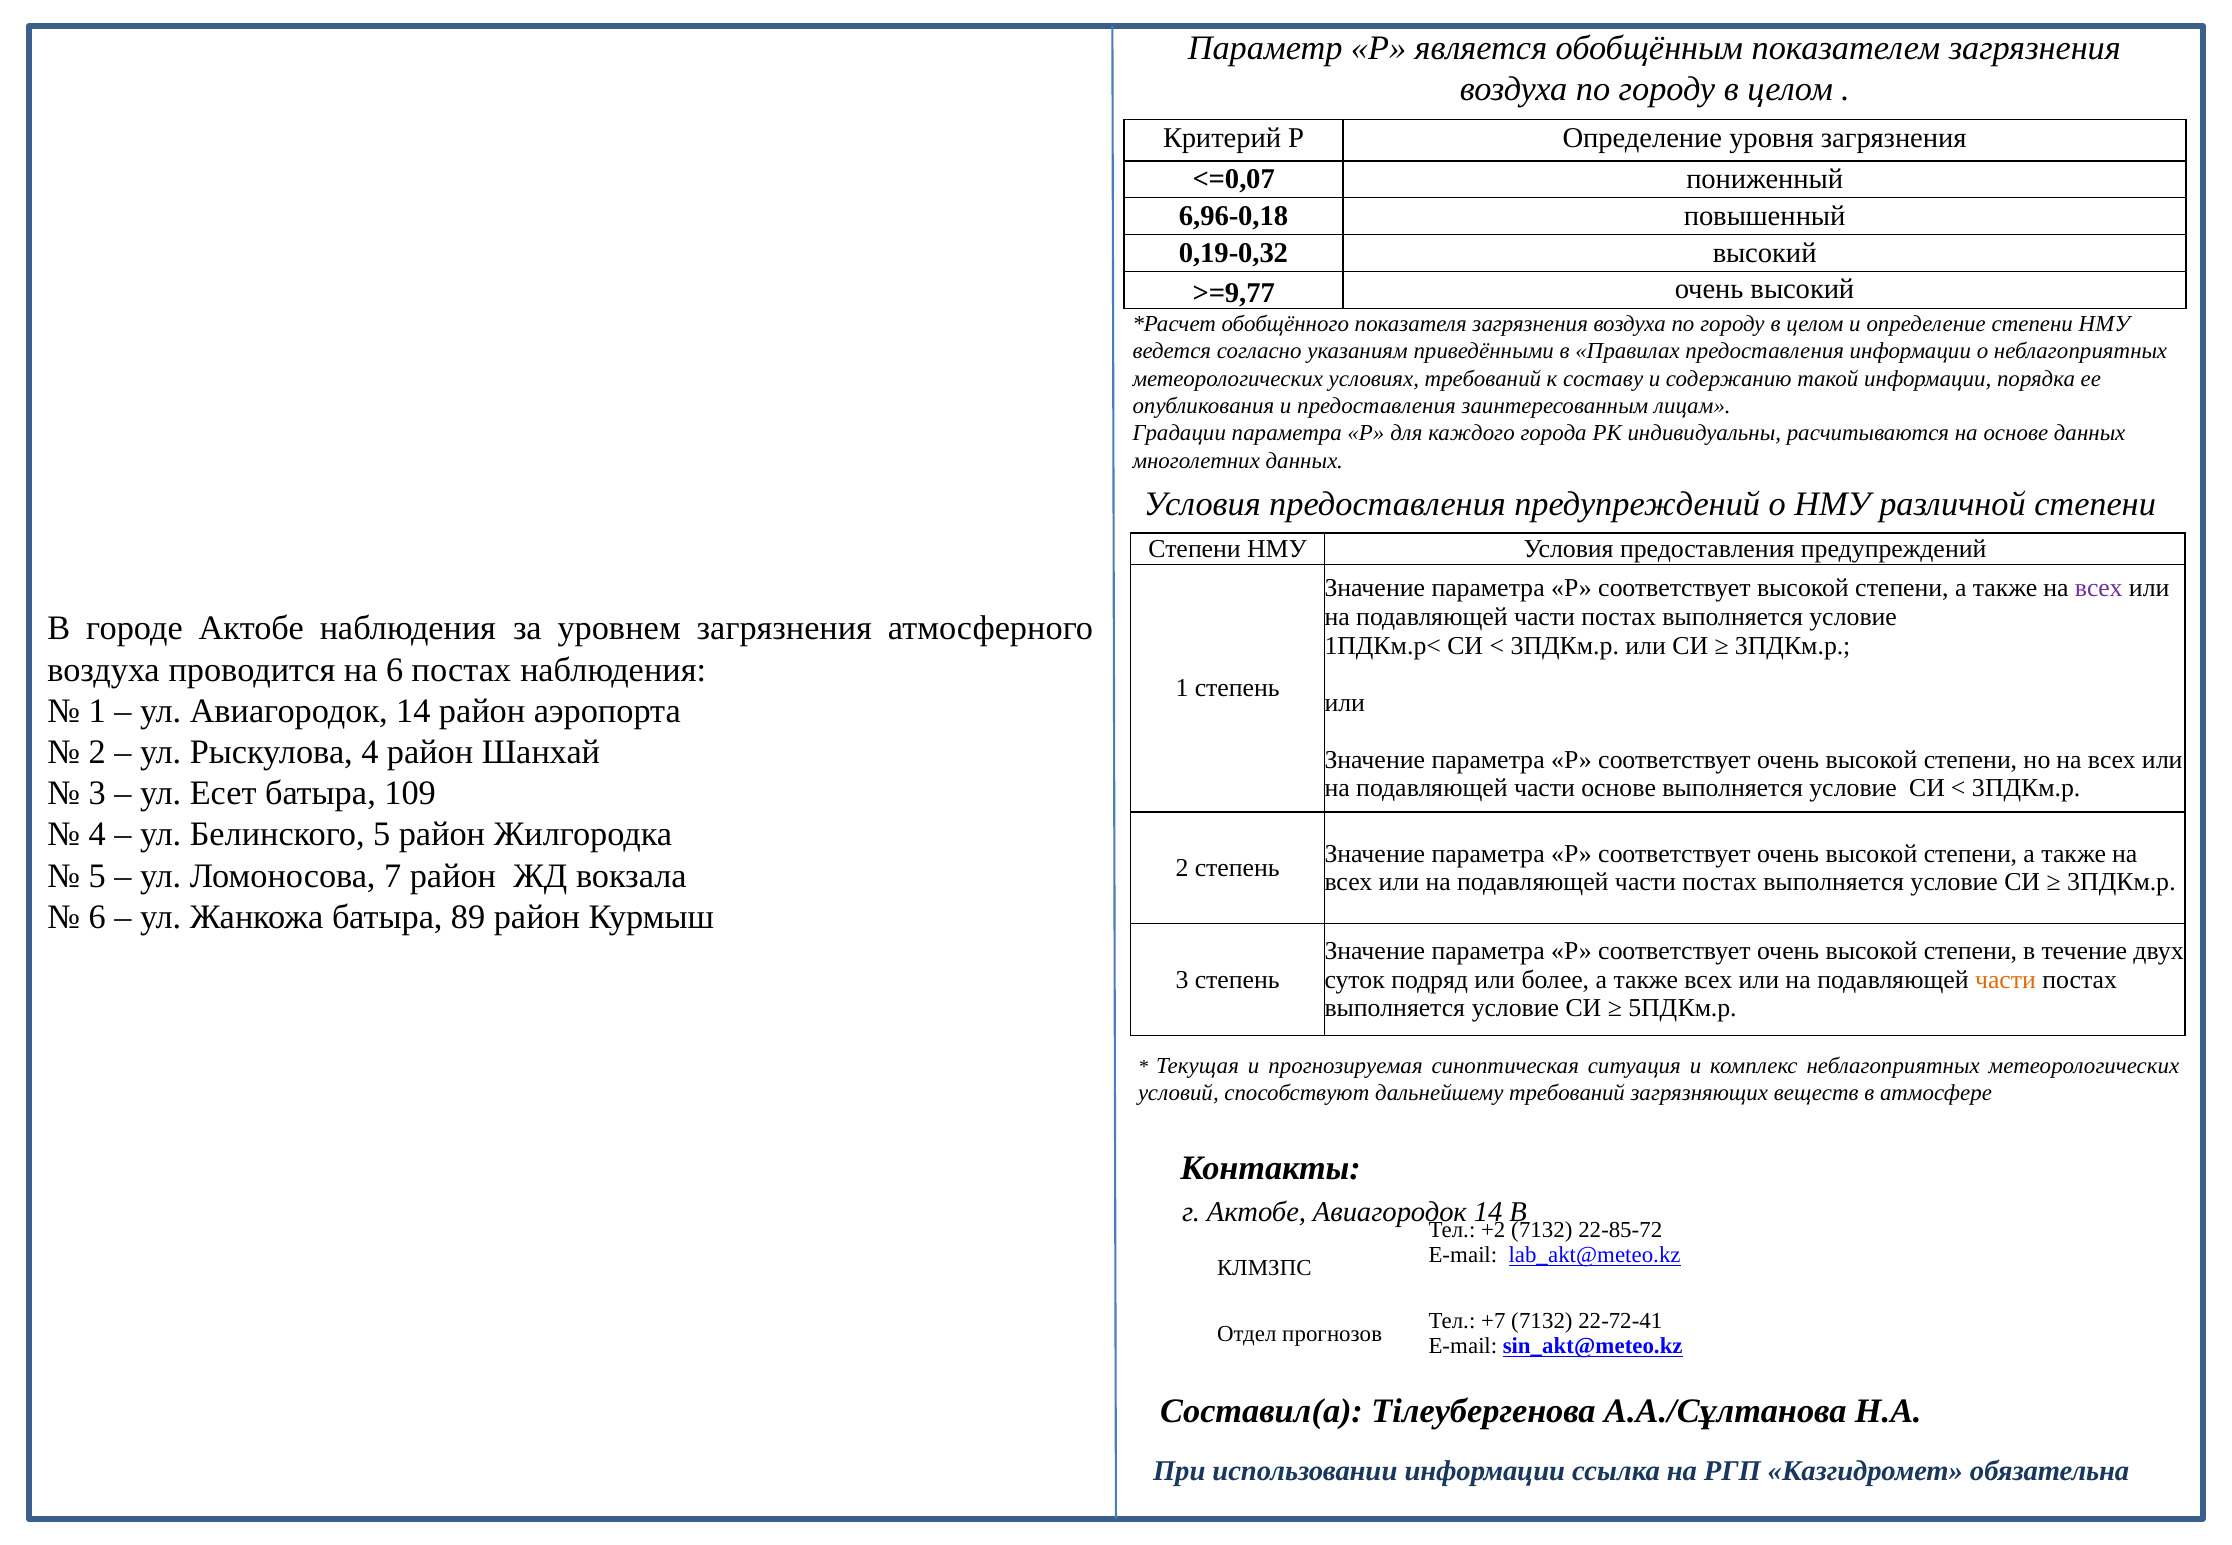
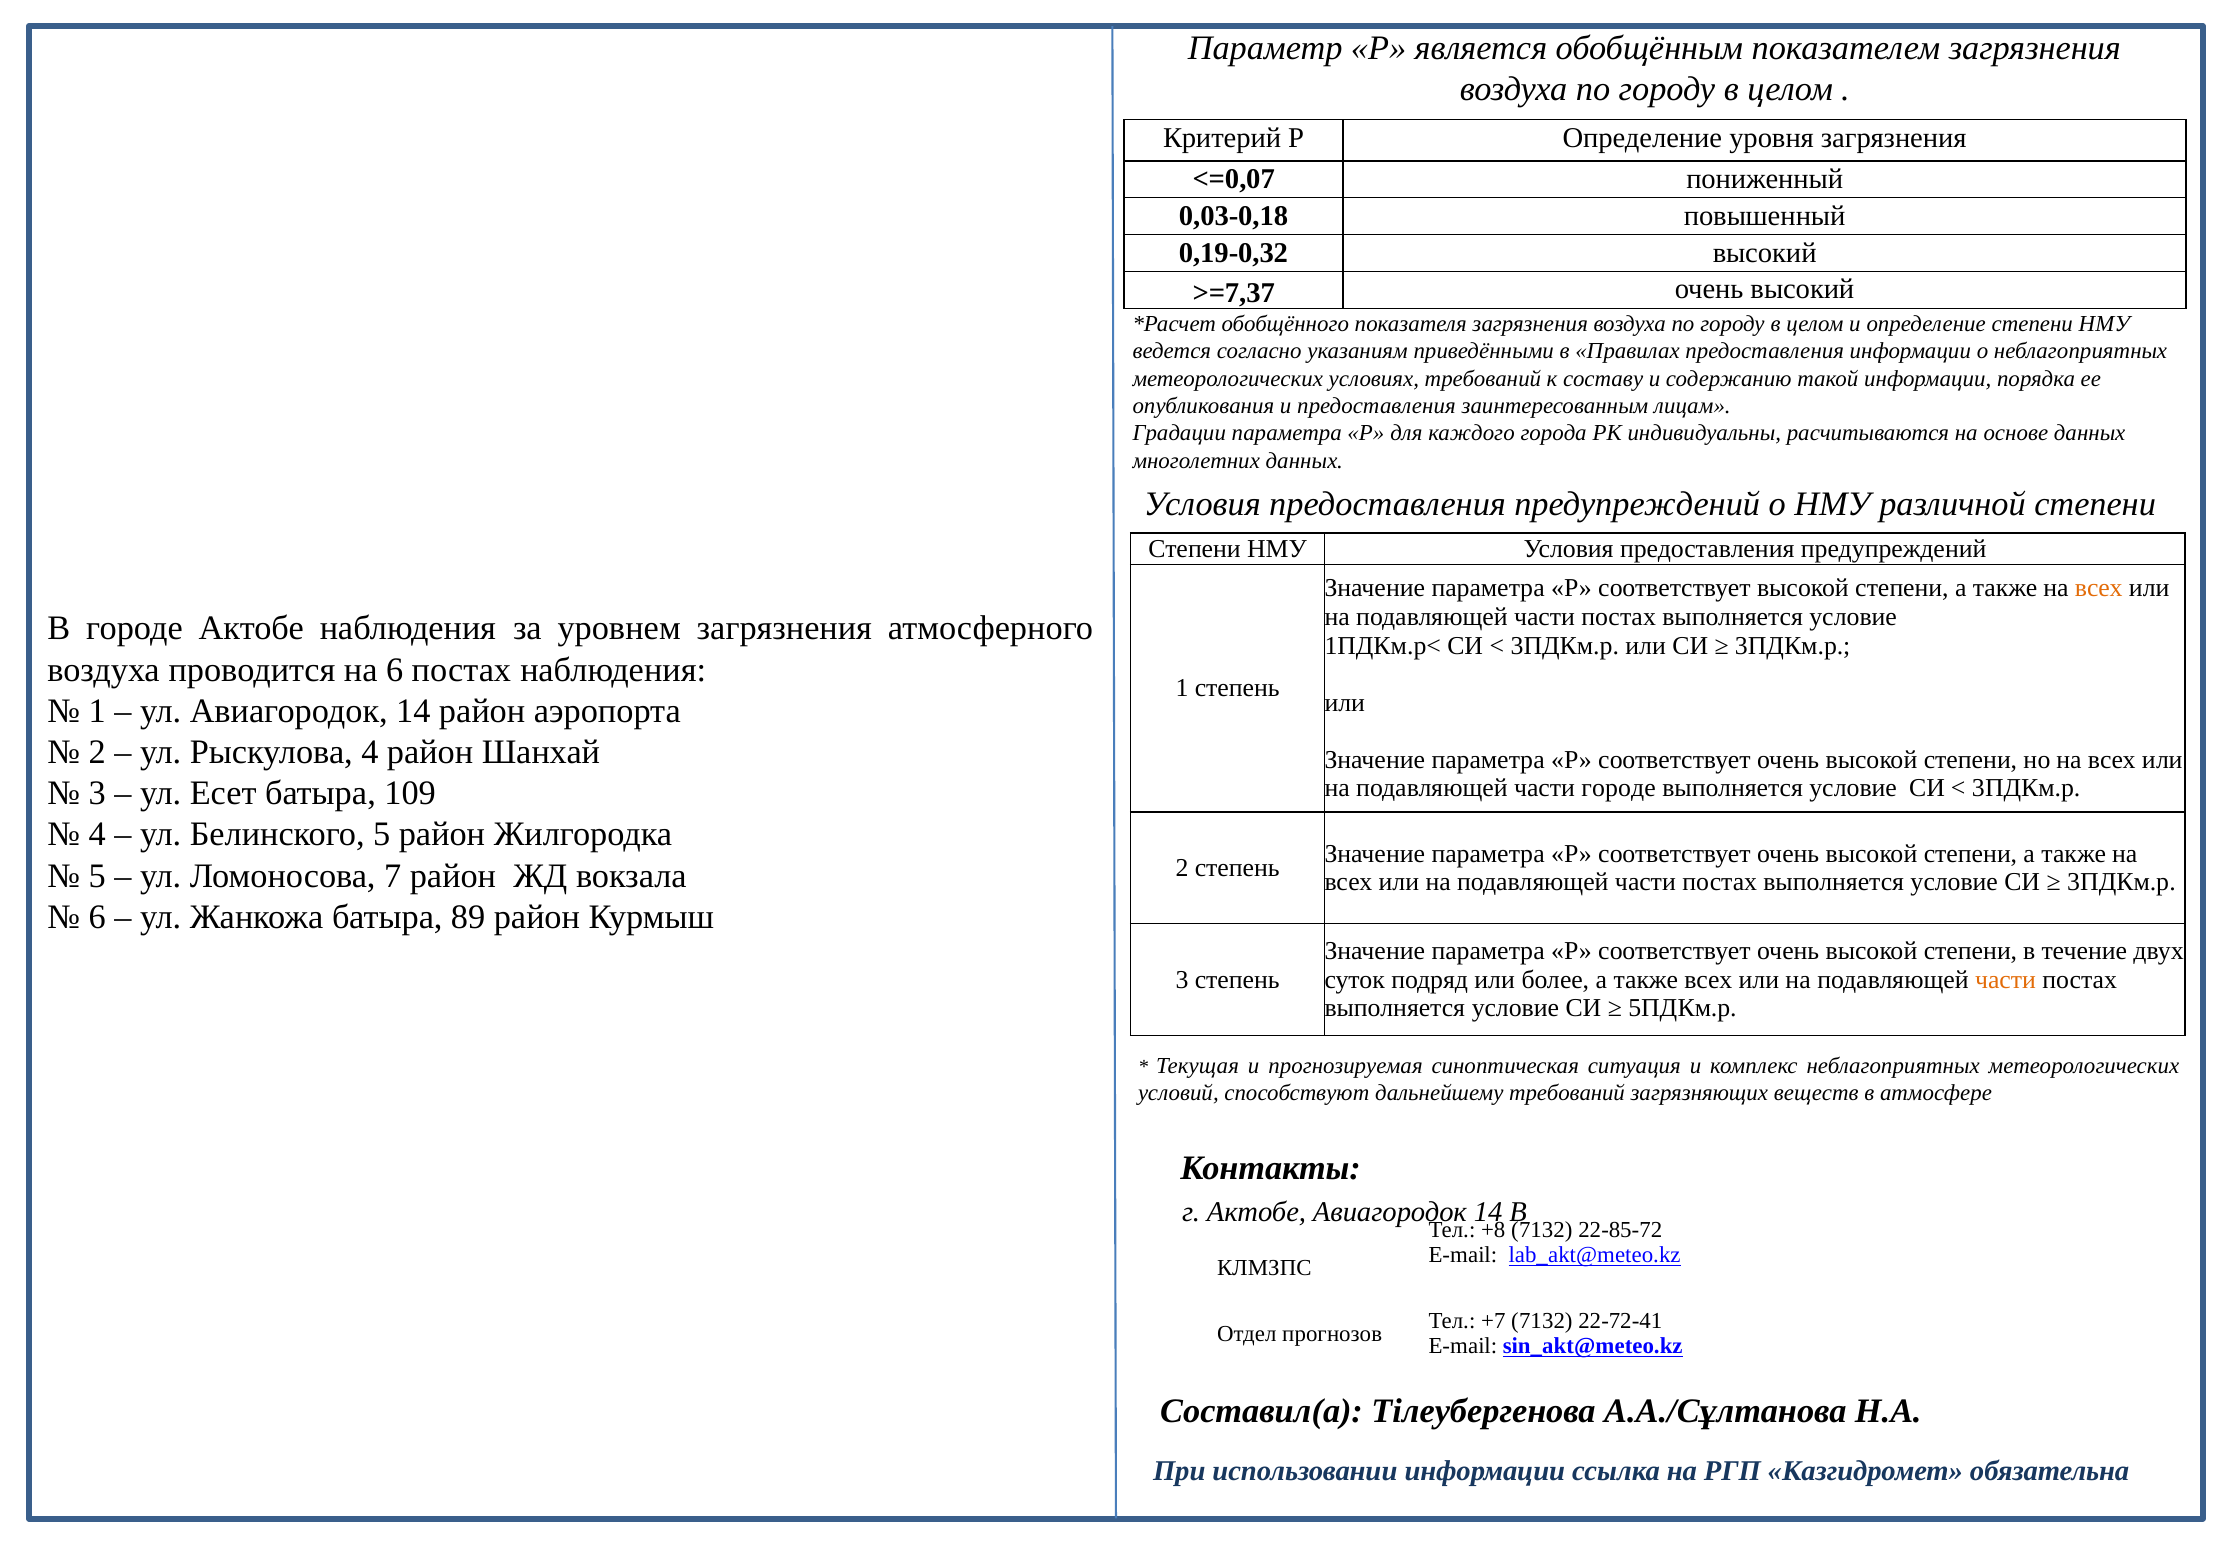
6,96-0,18: 6,96-0,18 -> 0,03-0,18
>=9,77: >=9,77 -> >=7,37
всех at (2099, 588) colour: purple -> orange
части основе: основе -> городе
+2: +2 -> +8
